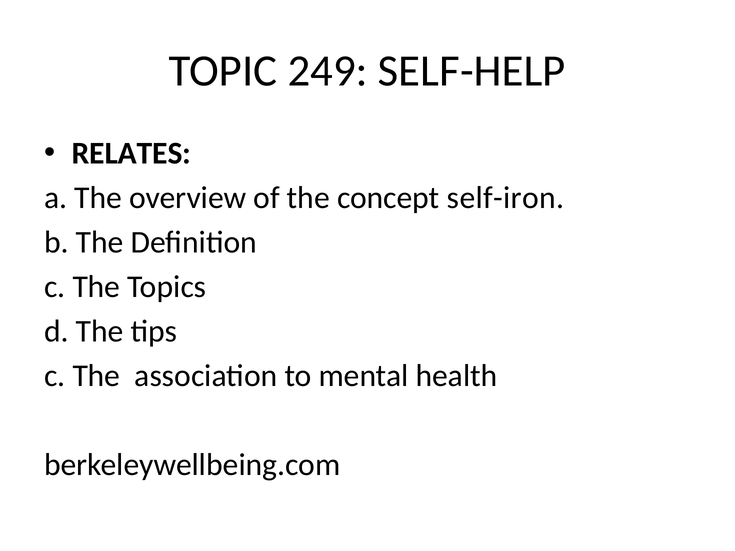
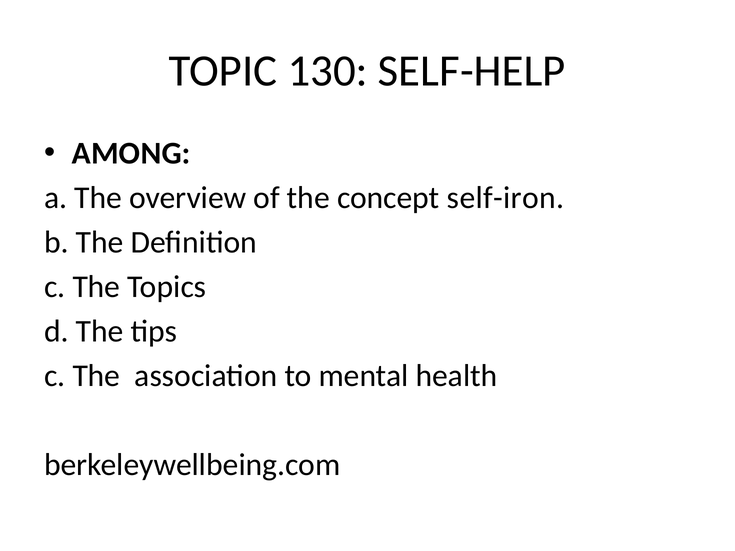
249: 249 -> 130
RELATES: RELATES -> AMONG
